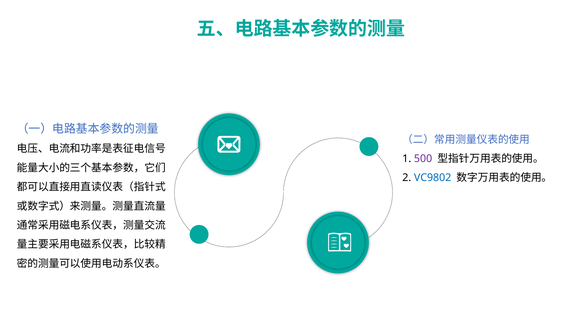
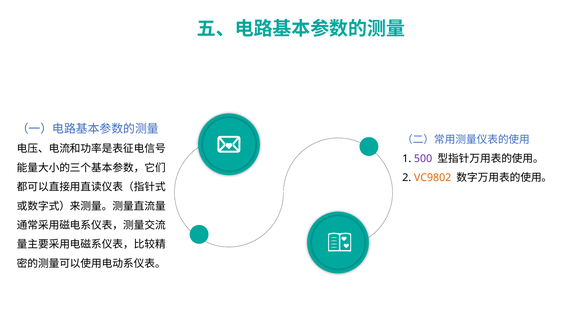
VC9802 colour: blue -> orange
